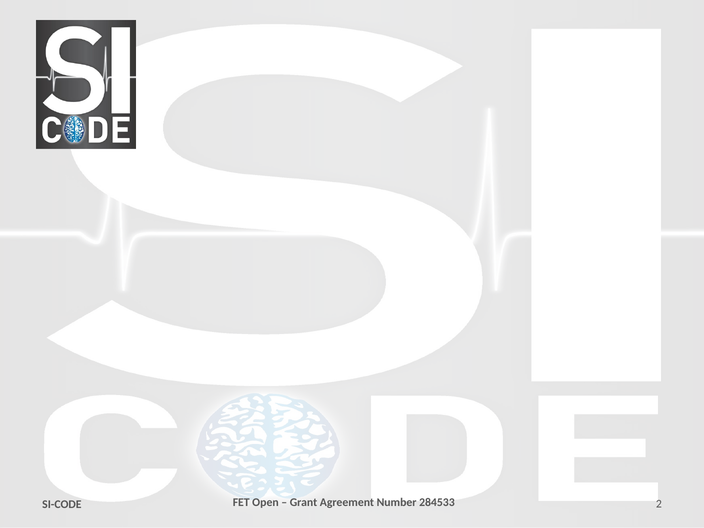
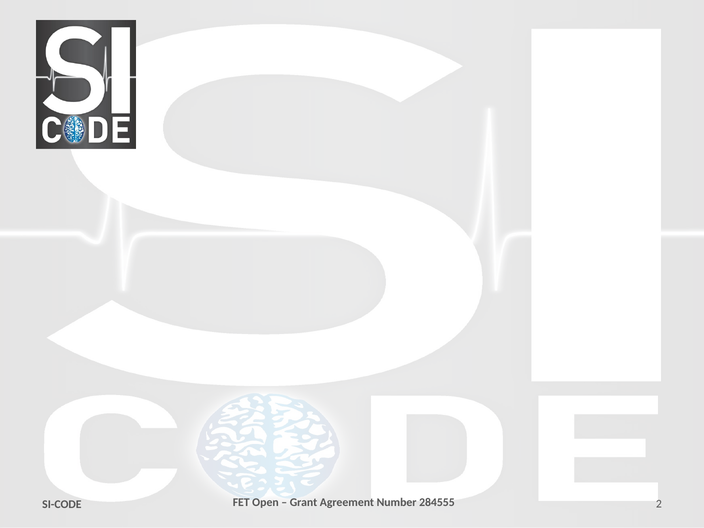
284533: 284533 -> 284555
